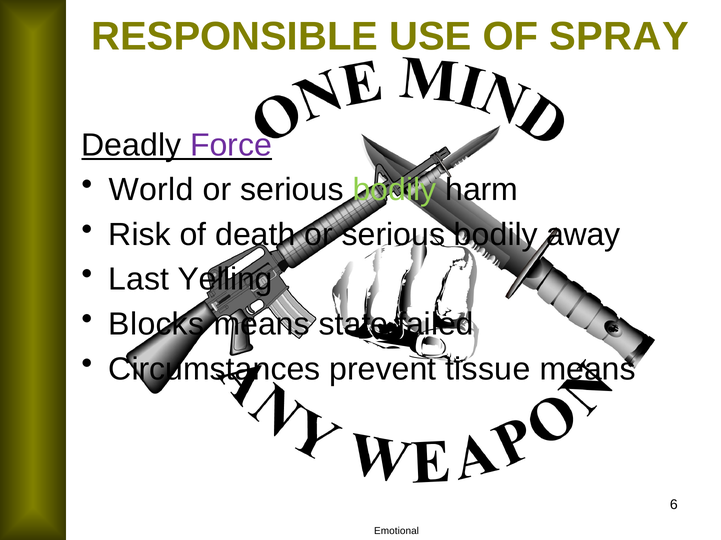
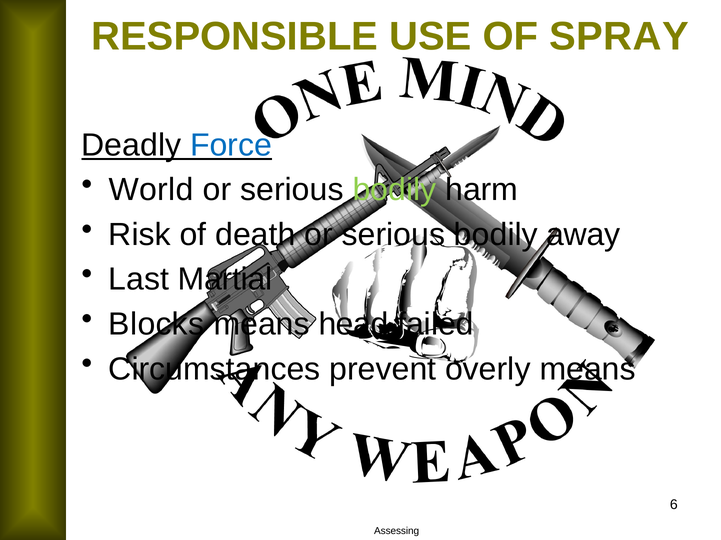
Force colour: purple -> blue
Yelling: Yelling -> Martial
state: state -> head
tissue: tissue -> overly
Emotional: Emotional -> Assessing
